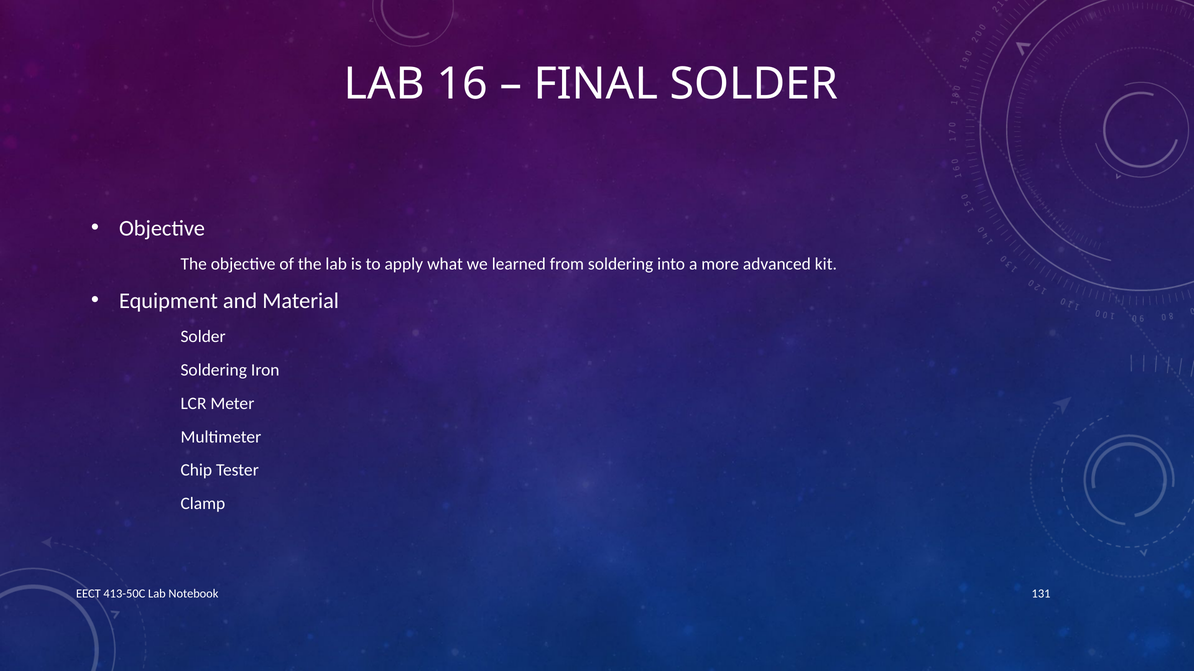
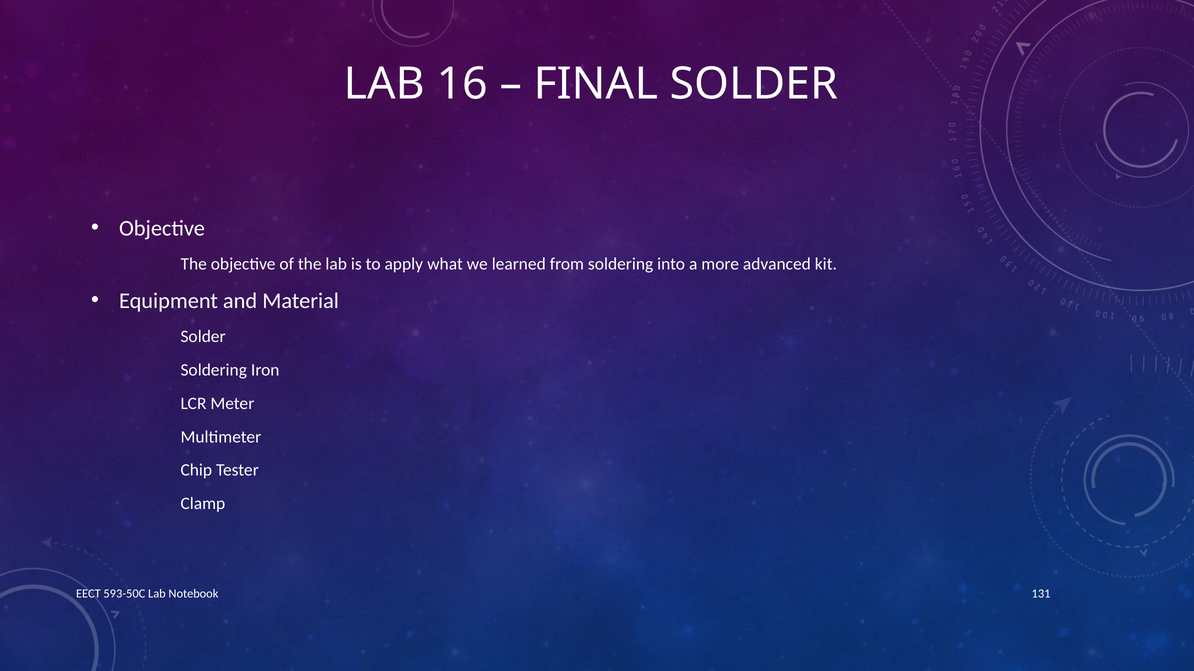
413-50C: 413-50C -> 593-50C
